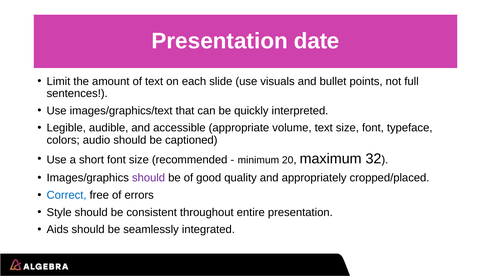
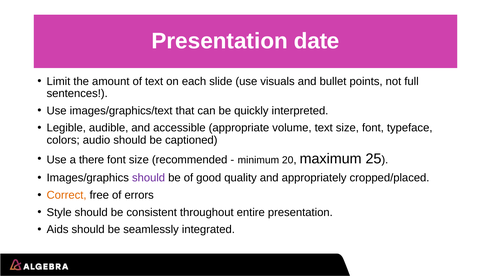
short: short -> there
32: 32 -> 25
Correct colour: blue -> orange
